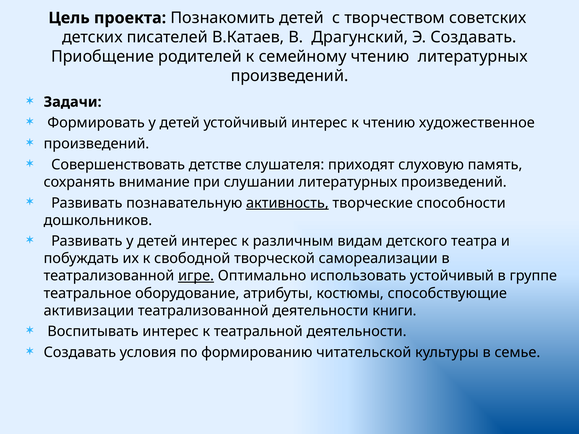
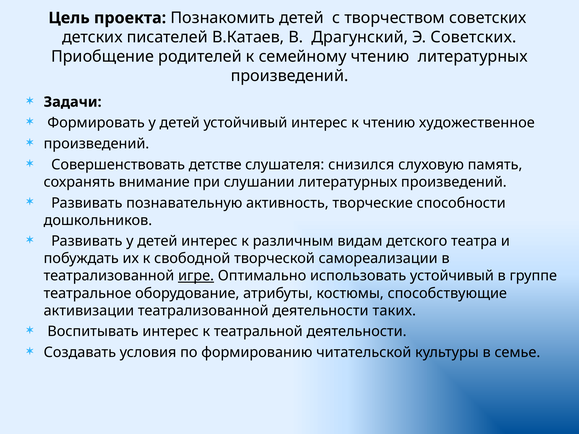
Э Создавать: Создавать -> Советских
приходят: приходят -> снизился
активность underline: present -> none
книги: книги -> таких
